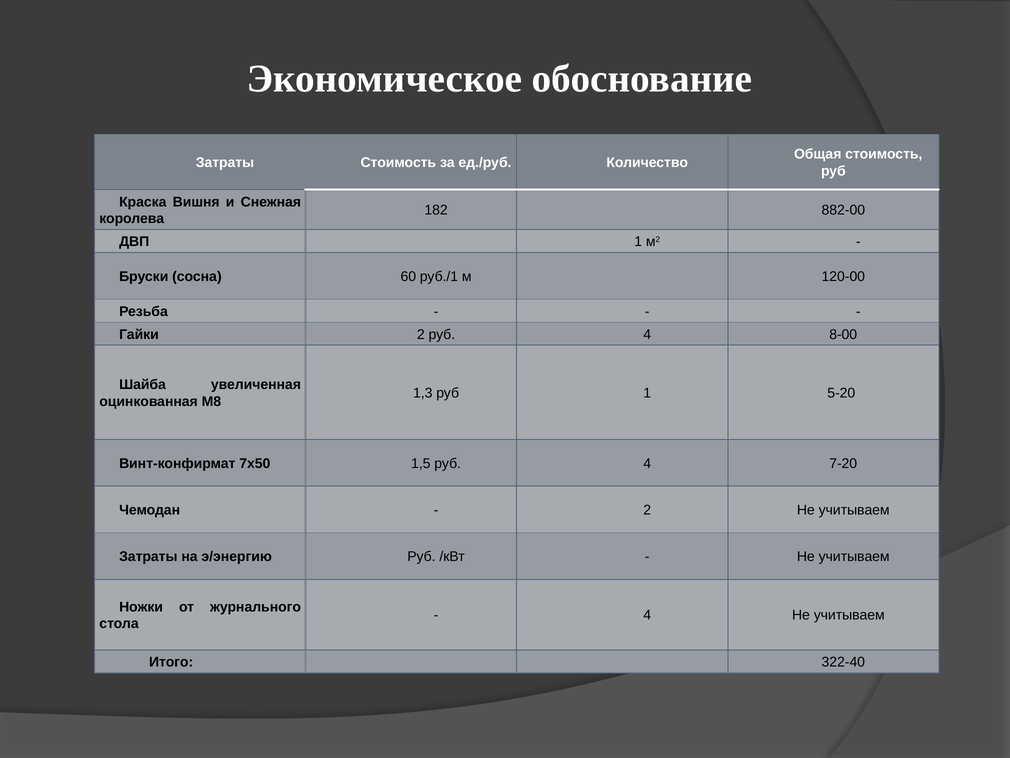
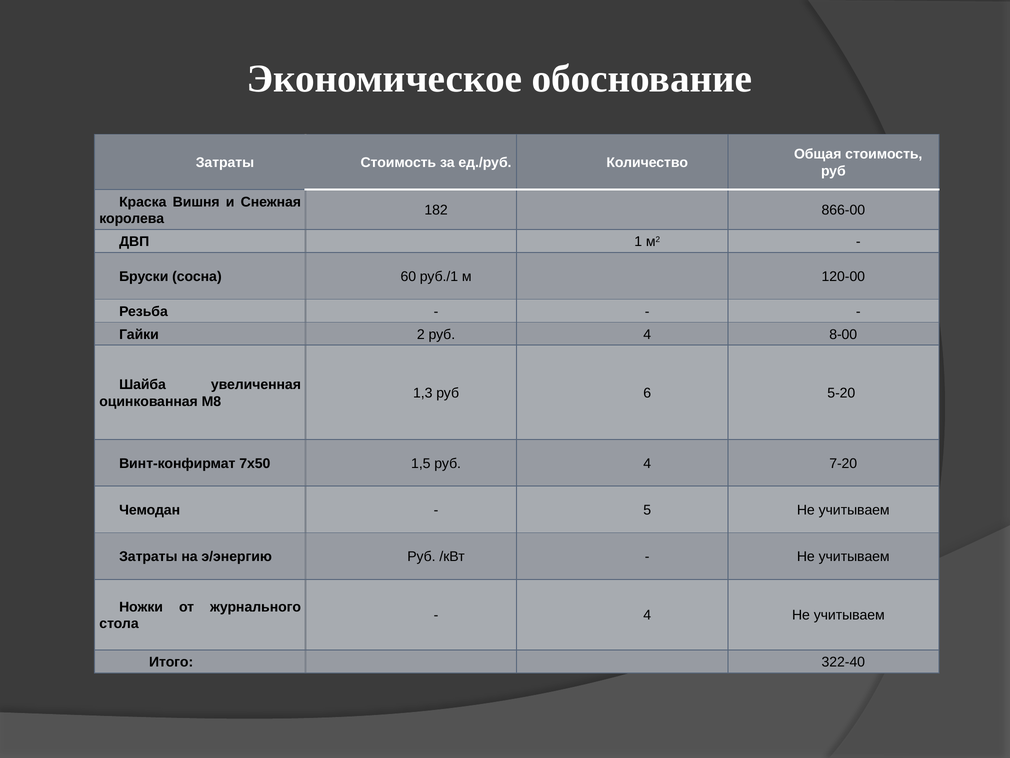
882-00: 882-00 -> 866-00
руб 1: 1 -> 6
2 at (647, 510): 2 -> 5
